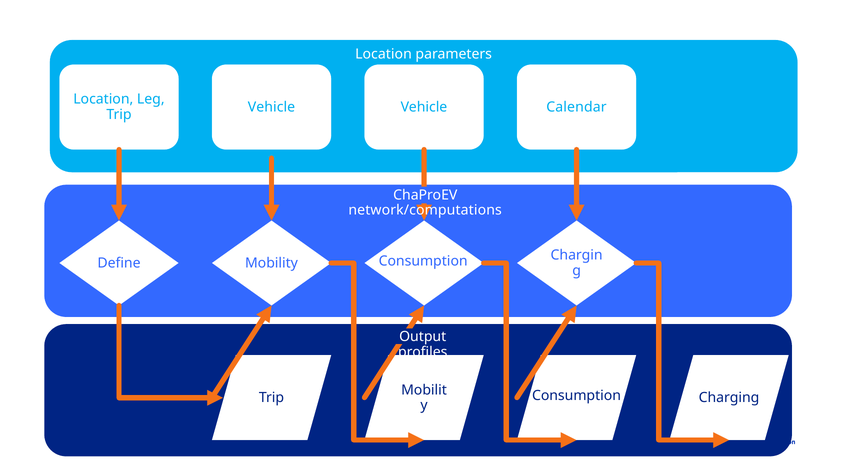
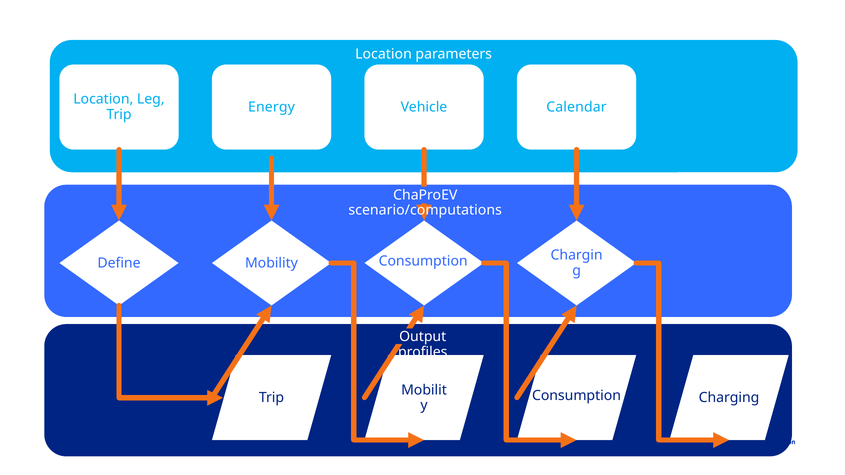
Vehicle at (272, 107): Vehicle -> Energy
network/computations: network/computations -> scenario/computations
